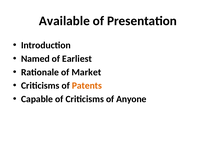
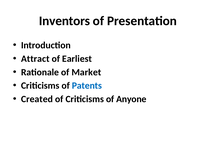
Available: Available -> Inventors
Named: Named -> Attract
Patents colour: orange -> blue
Capable: Capable -> Created
